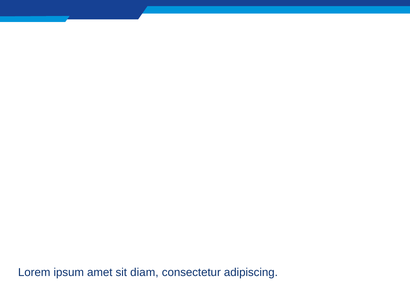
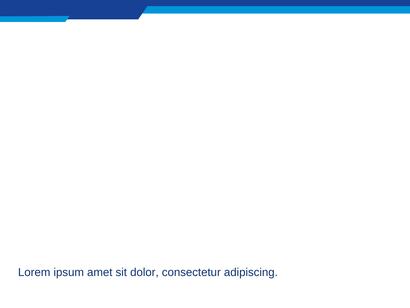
diam: diam -> dolor
